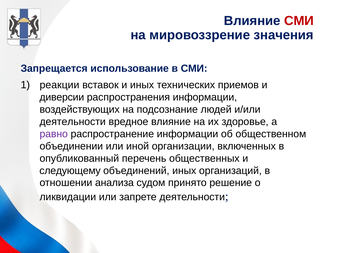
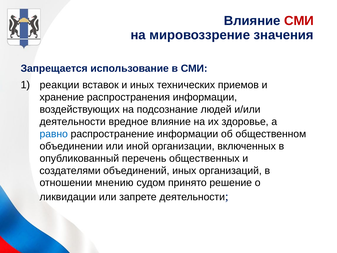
диверсии: диверсии -> хранение
равно colour: purple -> blue
следующему: следующему -> создателями
анализа: анализа -> мнению
